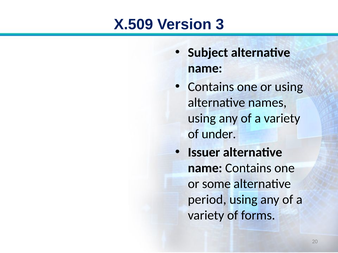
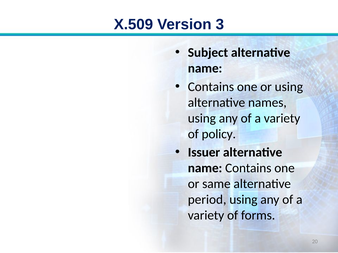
under: under -> policy
some: some -> same
